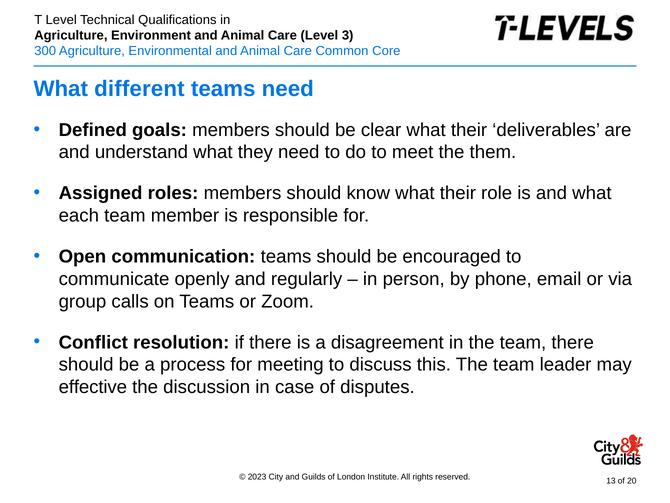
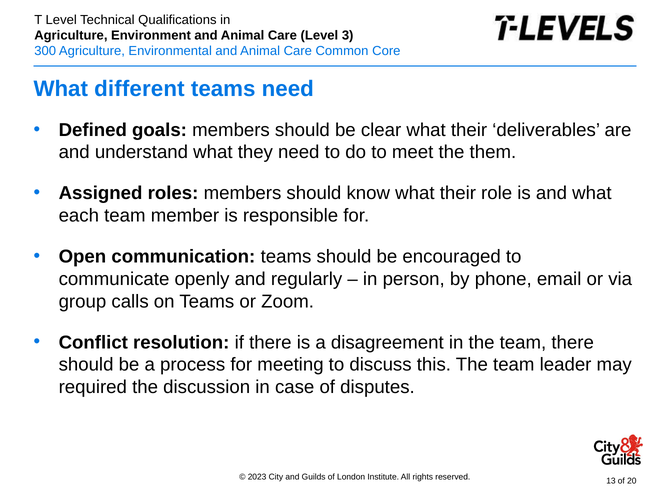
effective: effective -> required
